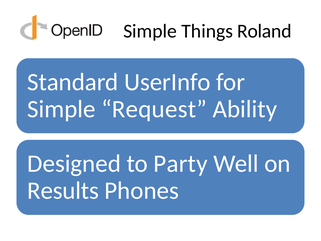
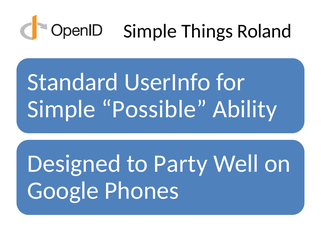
Request: Request -> Possible
Results: Results -> Google
